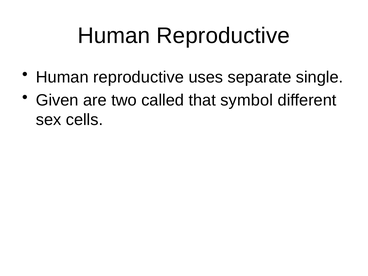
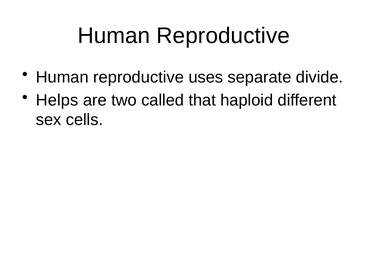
single: single -> divide
Given: Given -> Helps
symbol: symbol -> haploid
